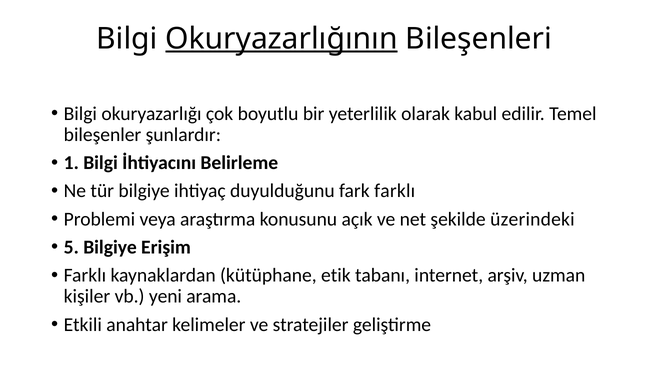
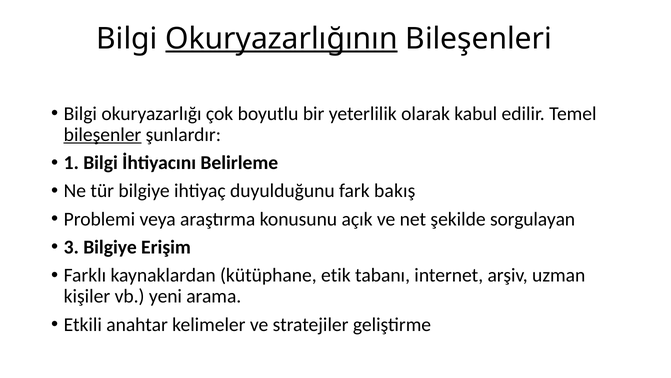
bileşenler underline: none -> present
fark farklı: farklı -> bakış
üzerindeki: üzerindeki -> sorgulayan
5: 5 -> 3
